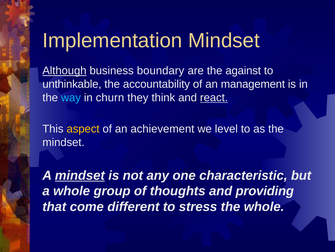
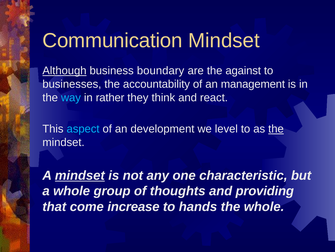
Implementation: Implementation -> Communication
unthinkable: unthinkable -> businesses
churn: churn -> rather
react underline: present -> none
aspect colour: yellow -> light blue
achievement: achievement -> development
the at (276, 129) underline: none -> present
different: different -> increase
stress: stress -> hands
